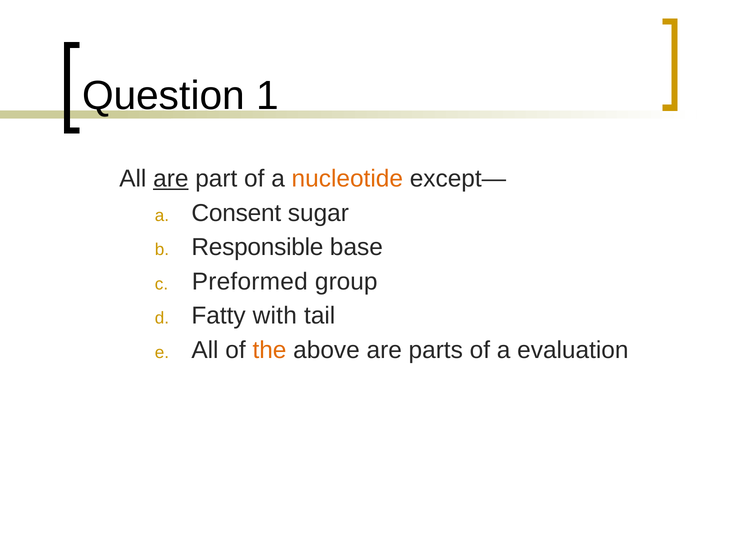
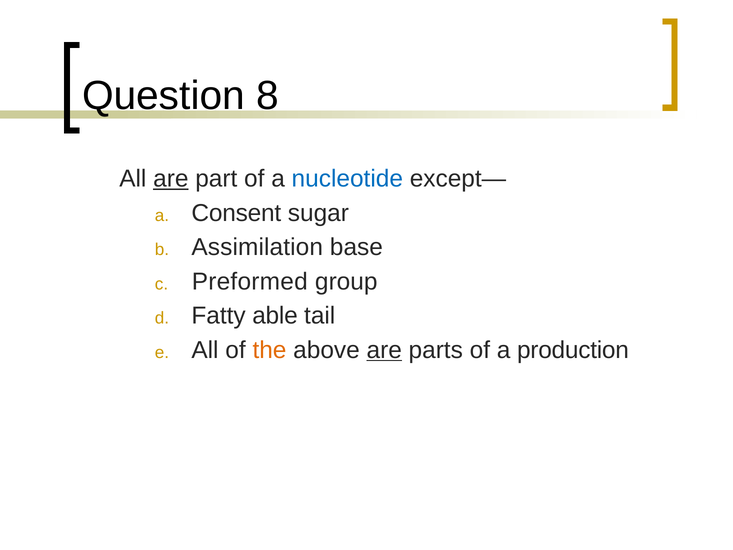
1: 1 -> 8
nucleotide colour: orange -> blue
Responsible: Responsible -> Assimilation
with: with -> able
are at (384, 350) underline: none -> present
evaluation: evaluation -> production
